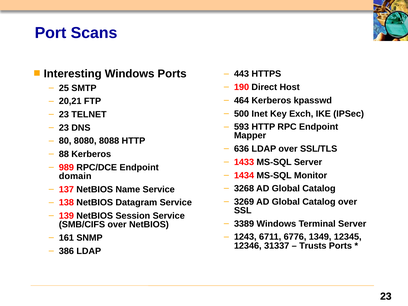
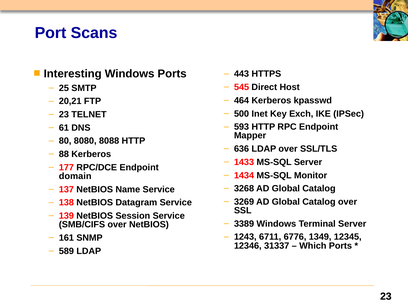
190: 190 -> 545
23 at (64, 128): 23 -> 61
989: 989 -> 177
Trusts: Trusts -> Which
386: 386 -> 589
